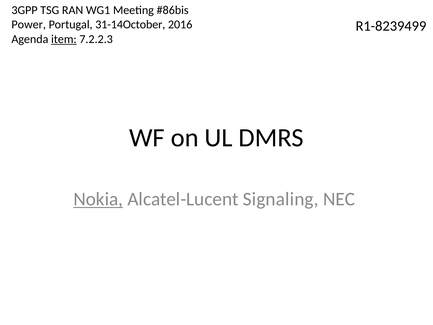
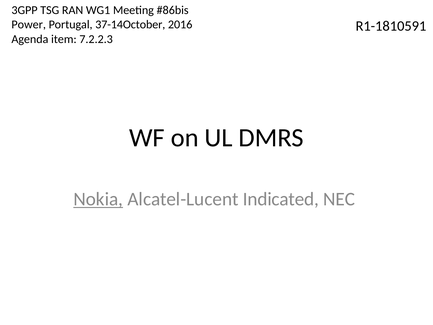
31-14October: 31-14October -> 37-14October
R1-8239499: R1-8239499 -> R1-1810591
item underline: present -> none
Signaling: Signaling -> Indicated
